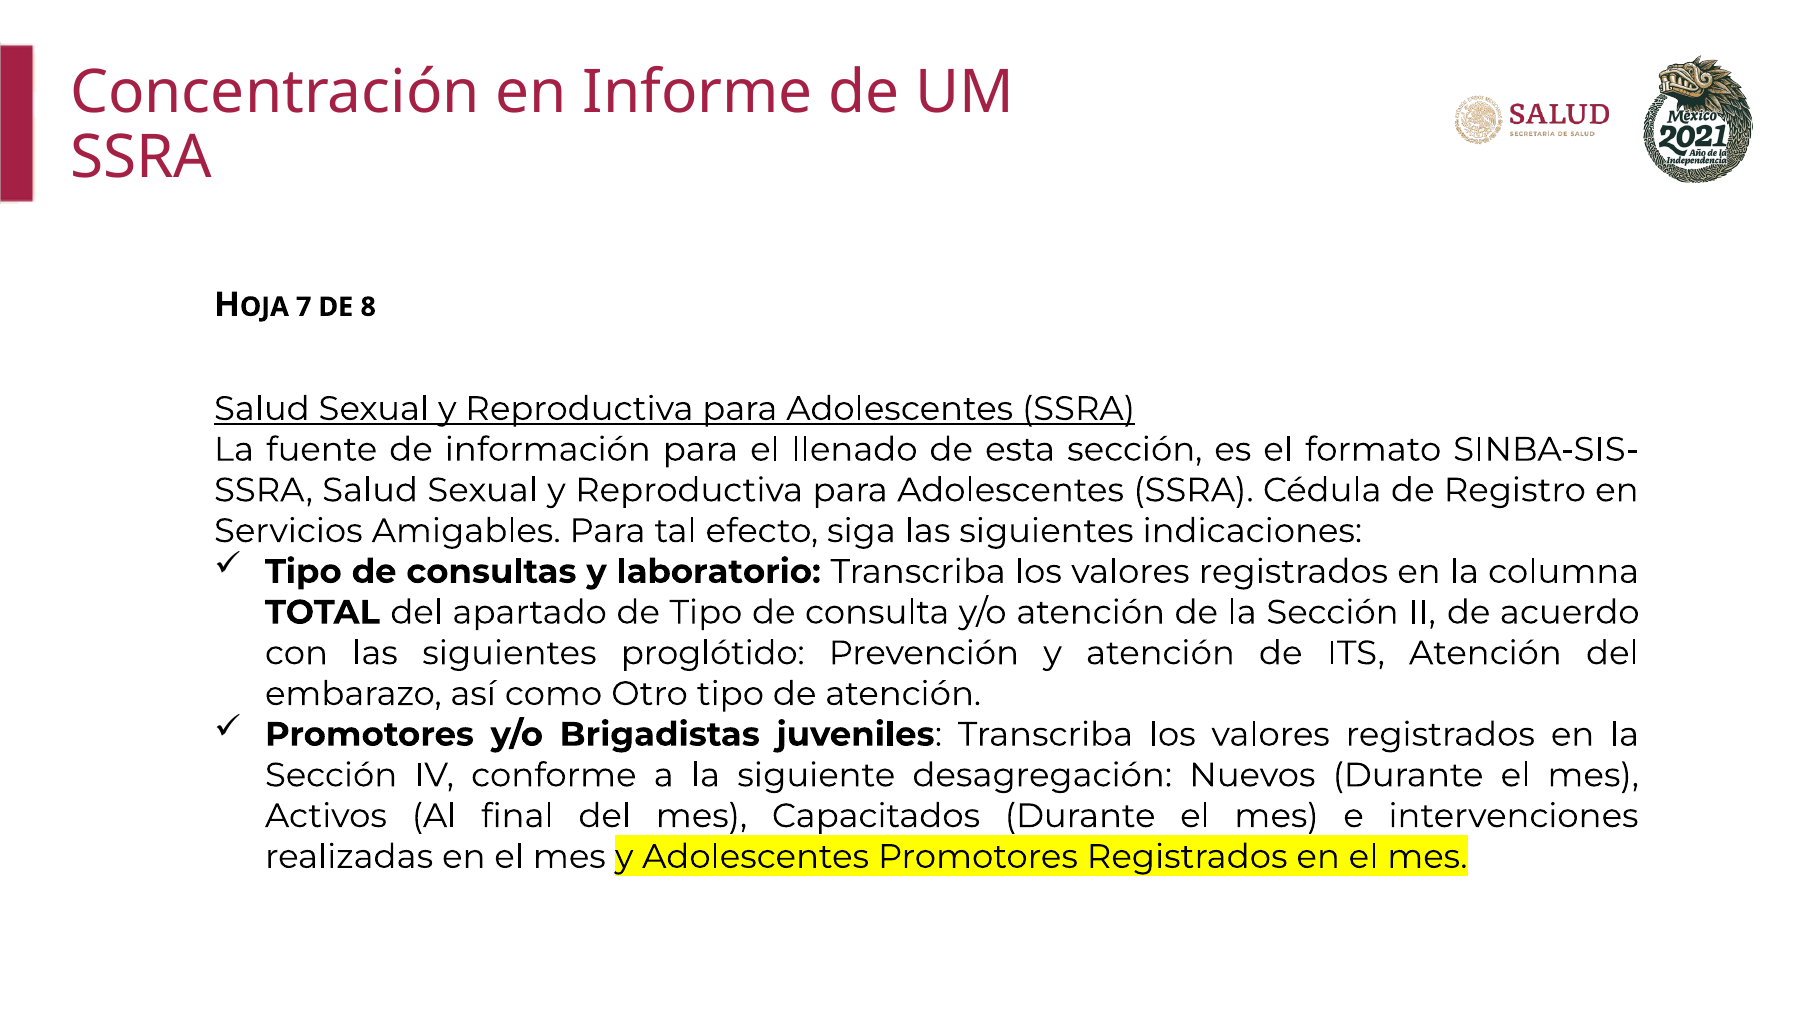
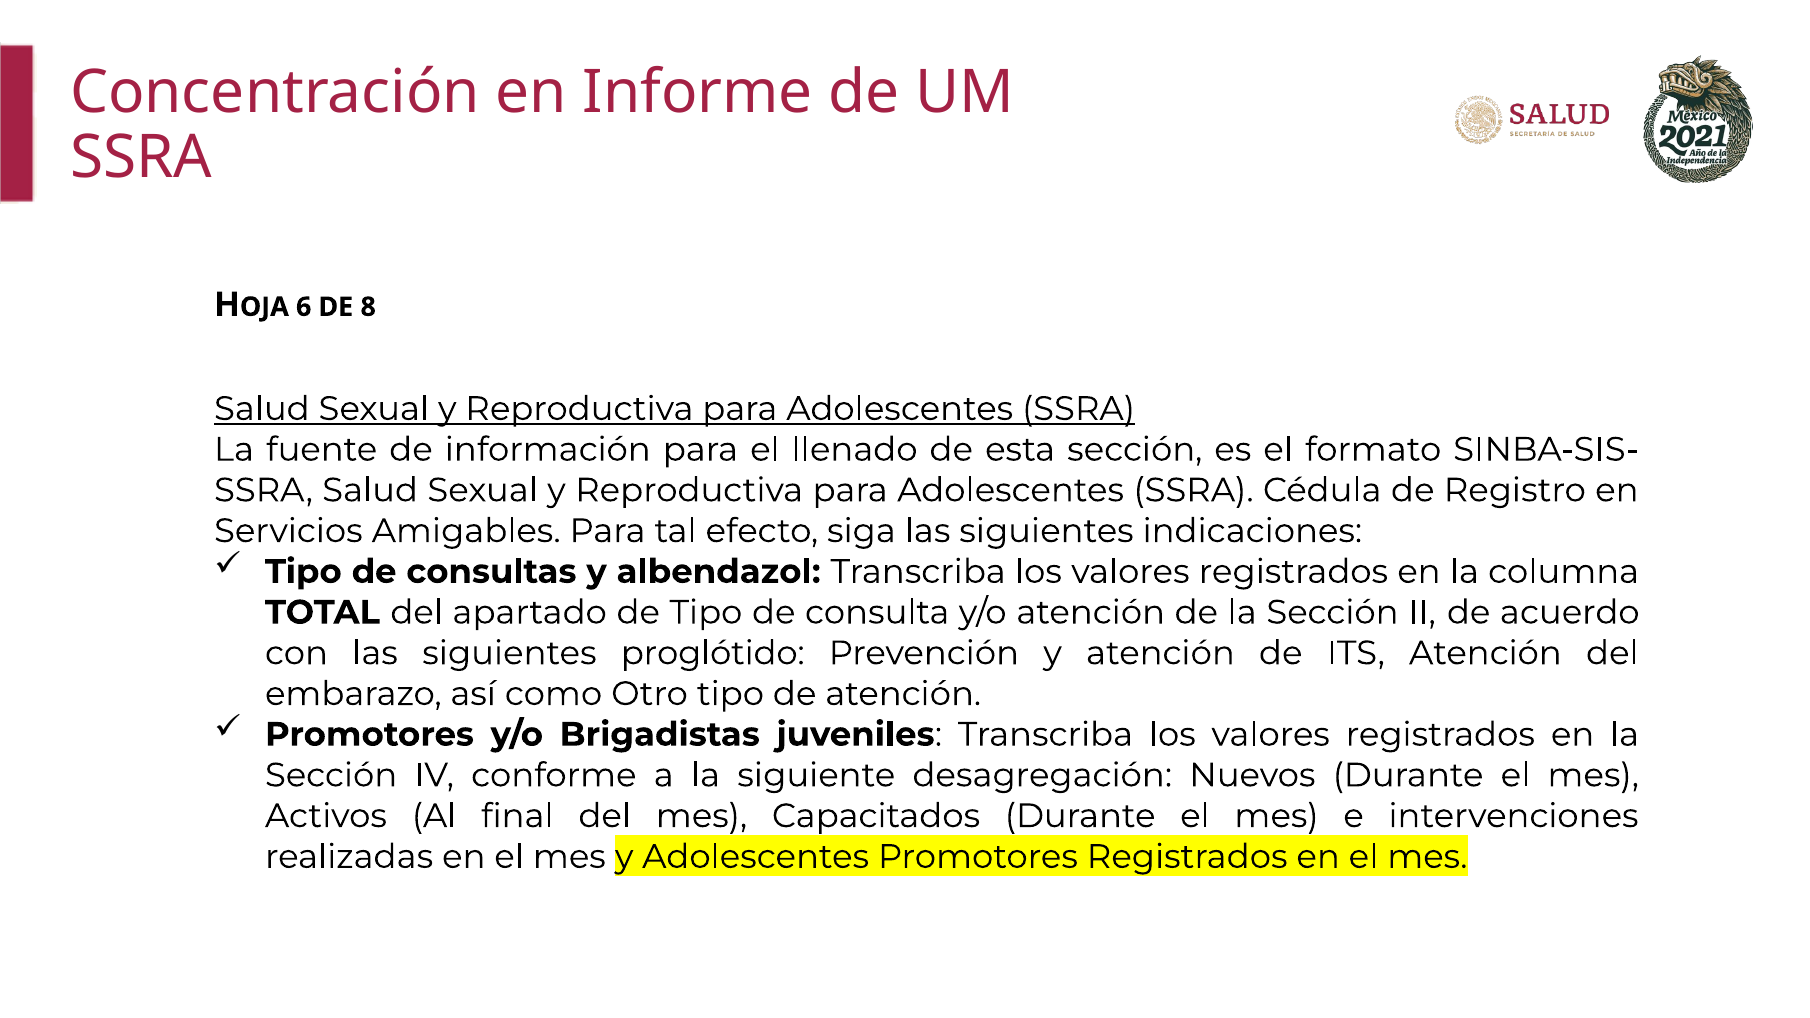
7: 7 -> 6
laboratorio: laboratorio -> albendazol
